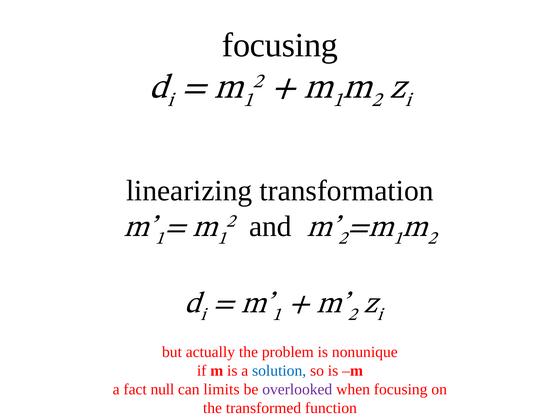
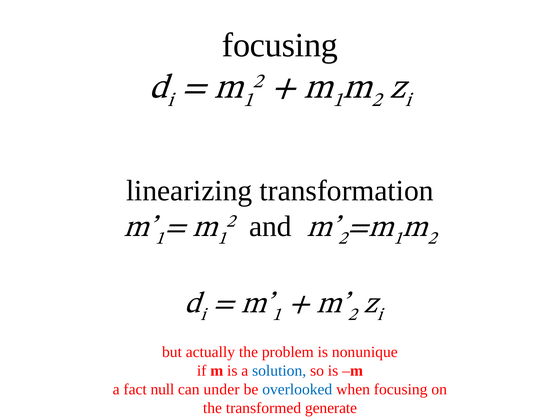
limits: limits -> under
overlooked colour: purple -> blue
function: function -> generate
